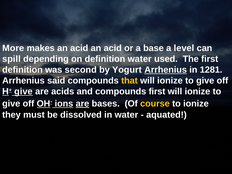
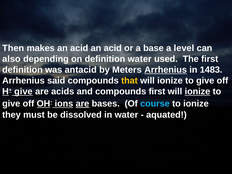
More: More -> Then
spill: spill -> also
second: second -> antacid
Yogurt: Yogurt -> Meters
1281: 1281 -> 1483
ionize at (197, 91) underline: none -> present
course colour: yellow -> light blue
